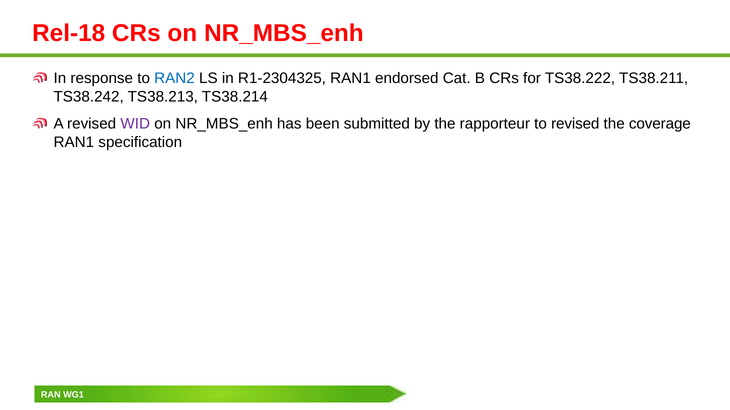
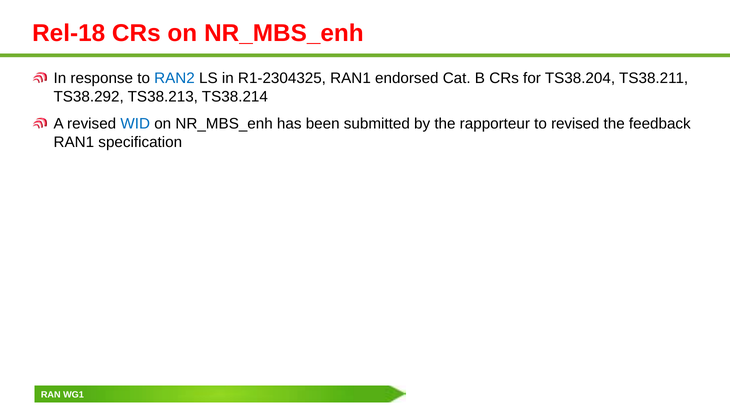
TS38.222: TS38.222 -> TS38.204
TS38.242: TS38.242 -> TS38.292
WID colour: purple -> blue
coverage: coverage -> feedback
